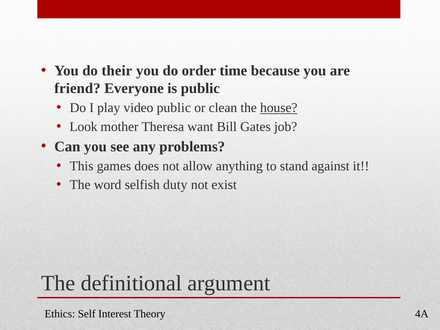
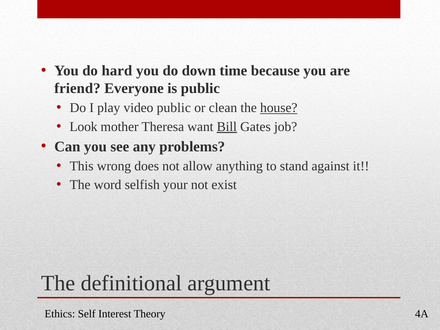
their: their -> hard
order: order -> down
Bill underline: none -> present
games: games -> wrong
duty: duty -> your
